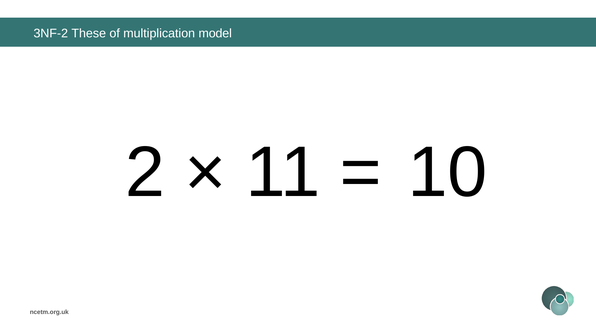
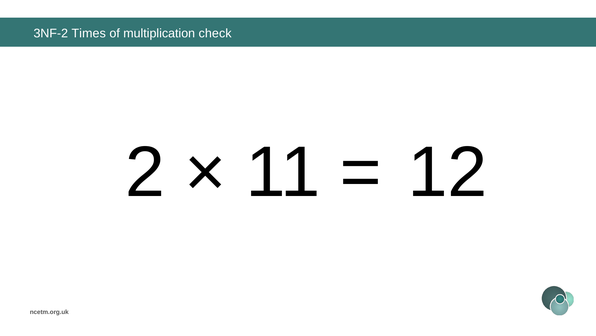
These: These -> Times
model: model -> check
10: 10 -> 12
